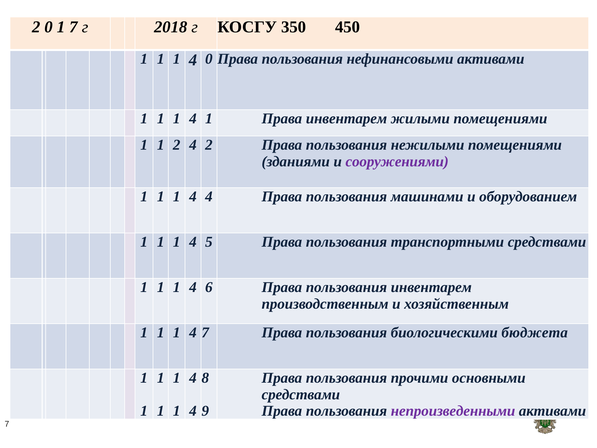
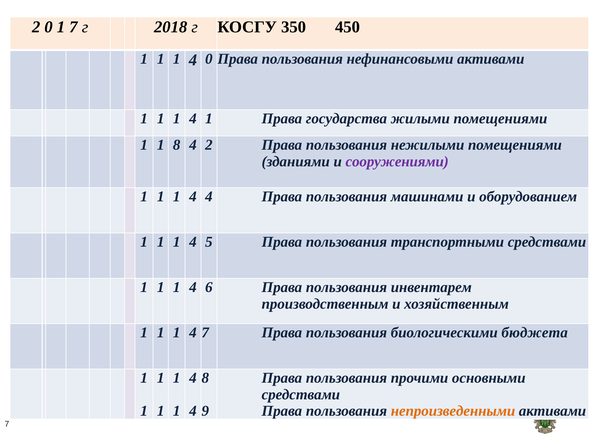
Права инвентарем: инвентарем -> государства
1 2: 2 -> 8
непроизведенными colour: purple -> orange
